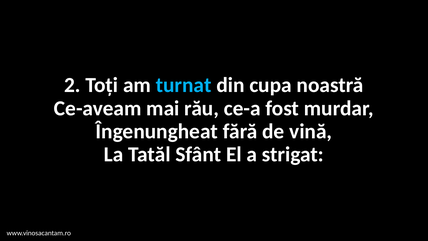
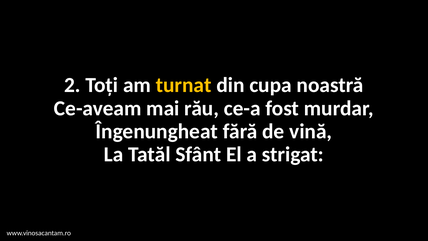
turnat colour: light blue -> yellow
